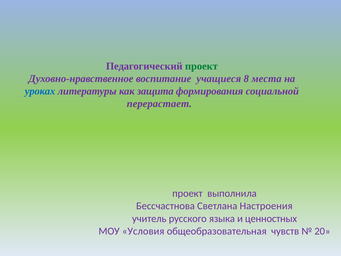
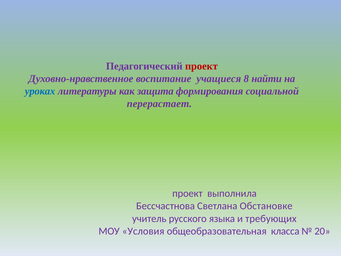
проект at (201, 66) colour: green -> red
места: места -> найти
Настроения: Настроения -> Обстановке
ценностных: ценностных -> требующих
чувств: чувств -> класса
